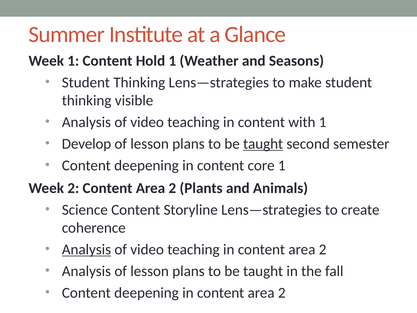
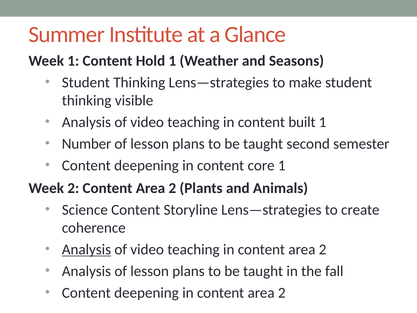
with: with -> built
Develop: Develop -> Number
taught at (263, 144) underline: present -> none
